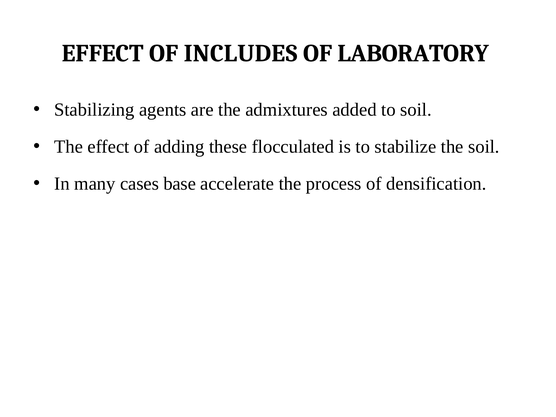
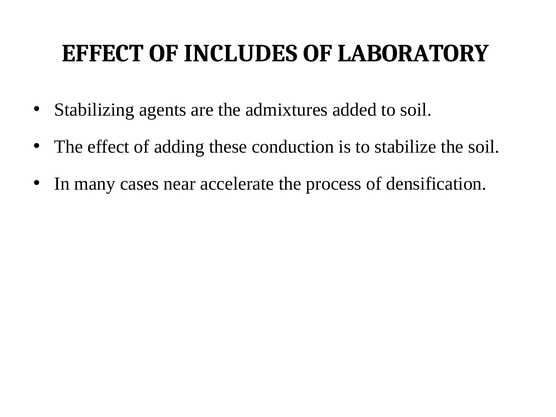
flocculated: flocculated -> conduction
base: base -> near
